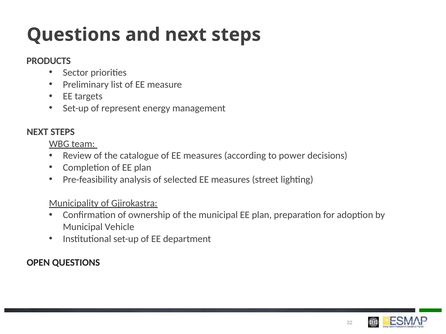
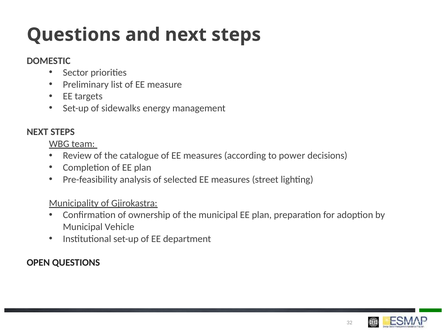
PRODUCTS: PRODUCTS -> DOMESTIC
represent: represent -> sidewalks
